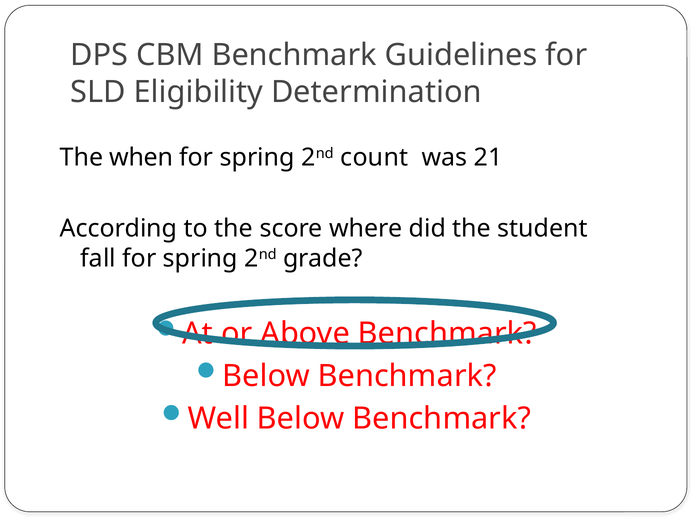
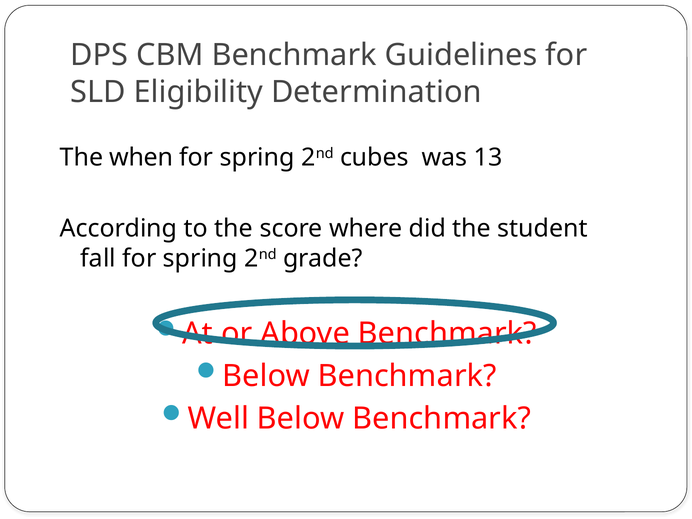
count: count -> cubes
21: 21 -> 13
